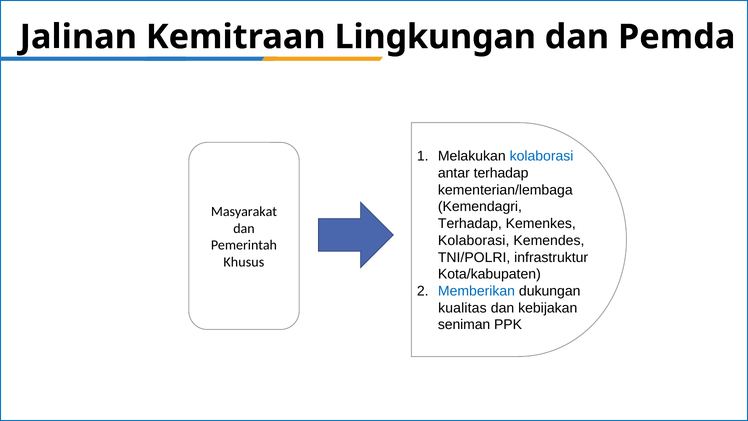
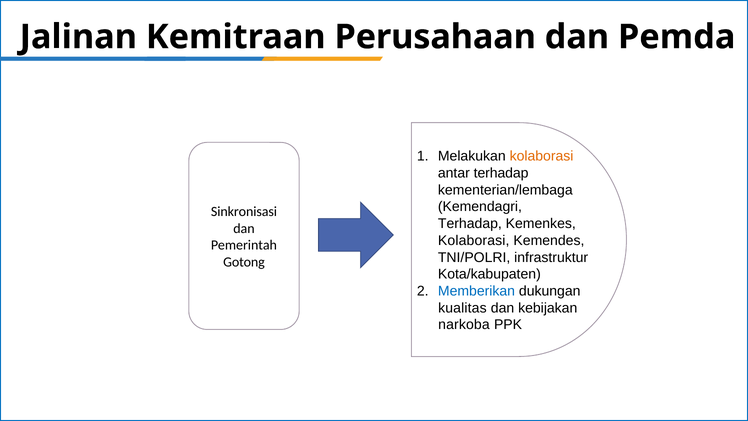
Lingkungan: Lingkungan -> Perusahaan
kolaborasi at (542, 156) colour: blue -> orange
Masyarakat: Masyarakat -> Sinkronisasi
Khusus: Khusus -> Gotong
seniman: seniman -> narkoba
